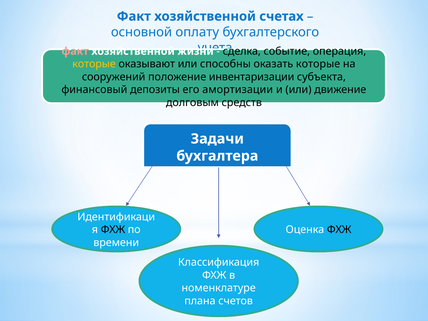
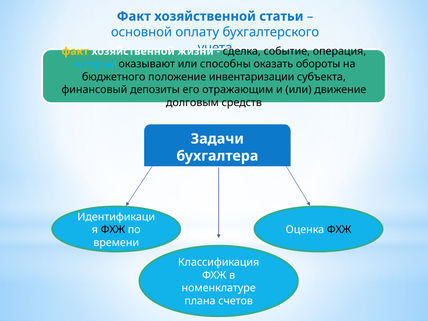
счетах: счетах -> статьи
факт at (75, 51) colour: pink -> yellow
которые at (94, 64) colour: yellow -> light blue
оказать которые: которые -> обороты
сооружений: сооружений -> бюджетного
амортизации: амортизации -> отражающим
